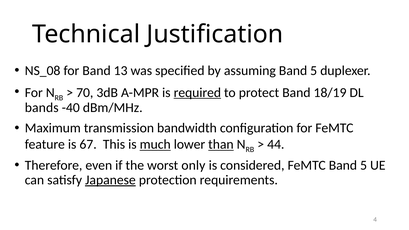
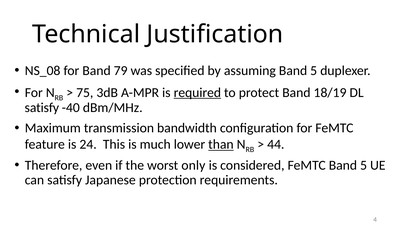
13: 13 -> 79
70: 70 -> 75
bands at (42, 108): bands -> satisfy
67: 67 -> 24
much underline: present -> none
Japanese underline: present -> none
